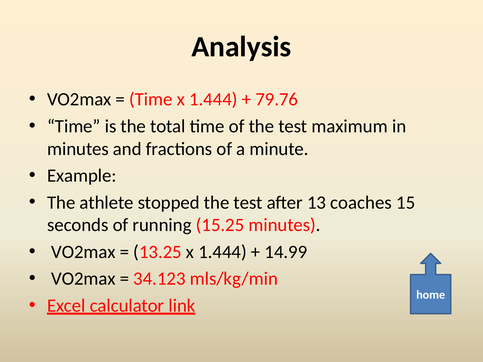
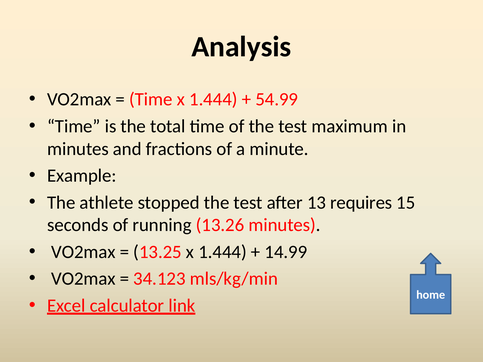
79.76: 79.76 -> 54.99
coaches: coaches -> requires
15.25: 15.25 -> 13.26
